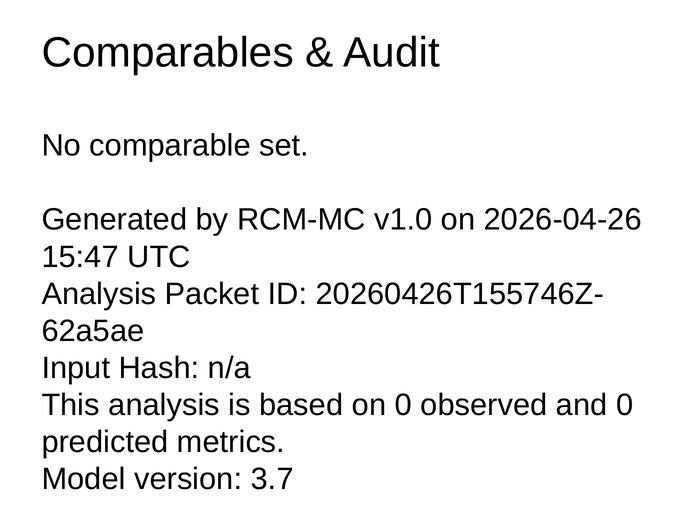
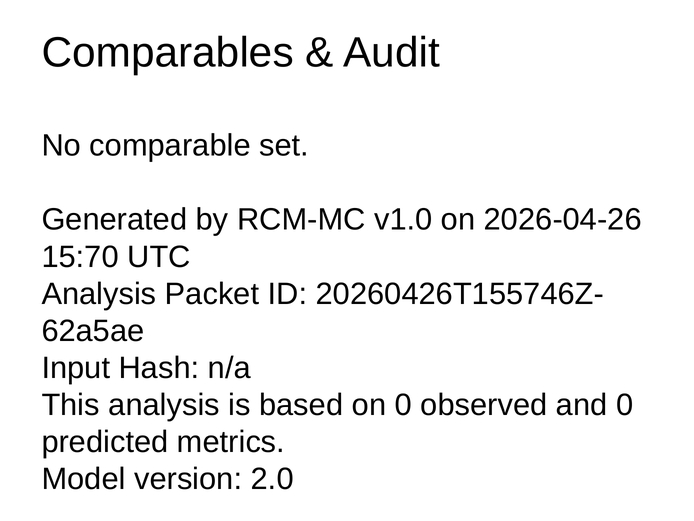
15:47: 15:47 -> 15:70
3.7: 3.7 -> 2.0
